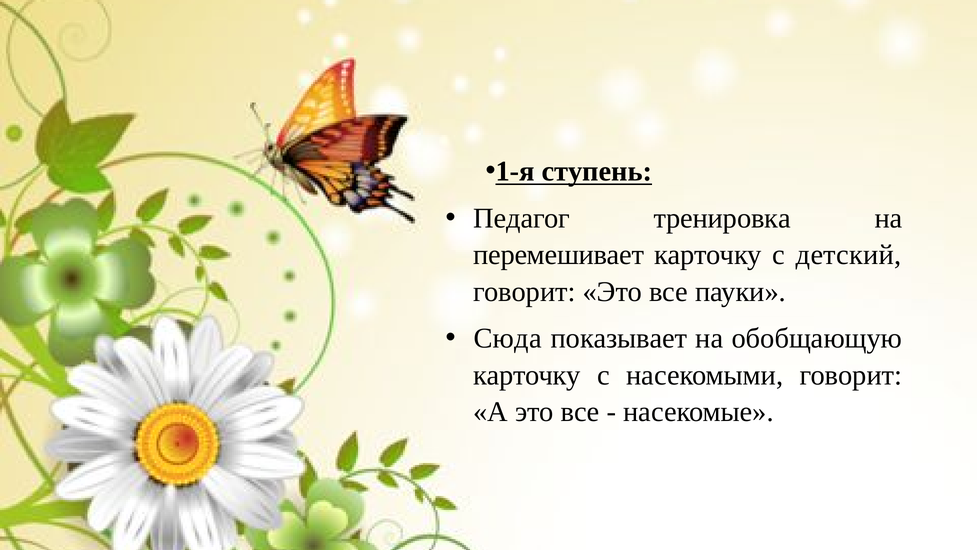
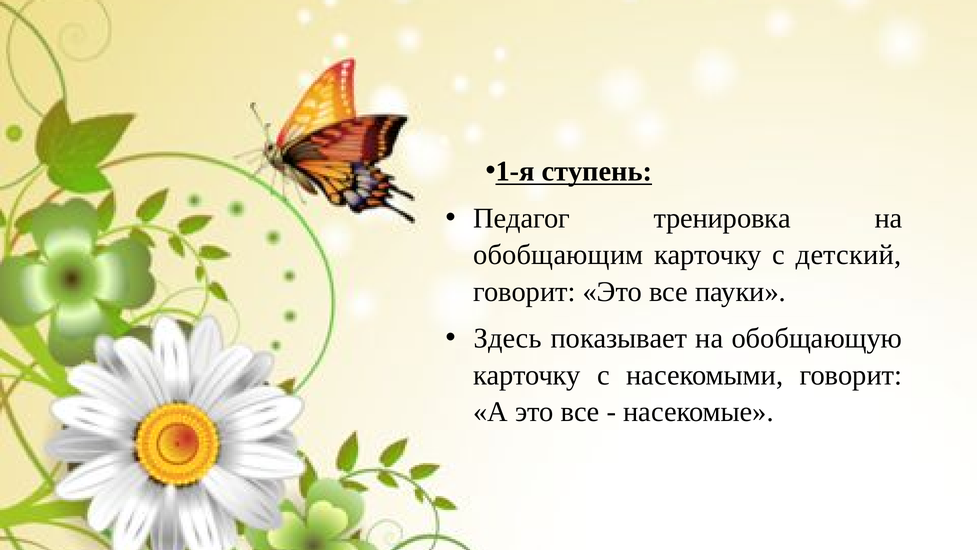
перемешивает: перемешивает -> обобщающим
Сюда: Сюда -> Здесь
